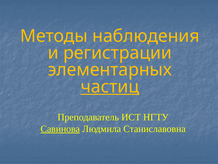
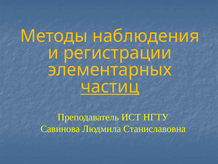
Савинова underline: present -> none
